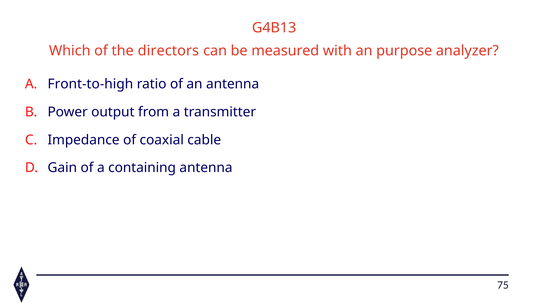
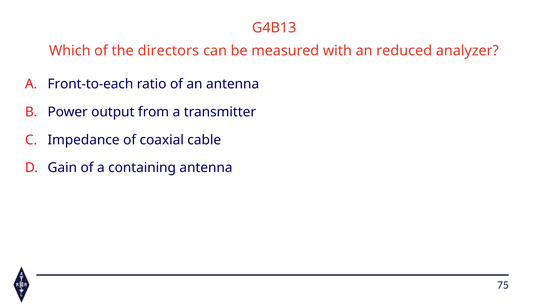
purpose: purpose -> reduced
Front-to-high: Front-to-high -> Front-to-each
